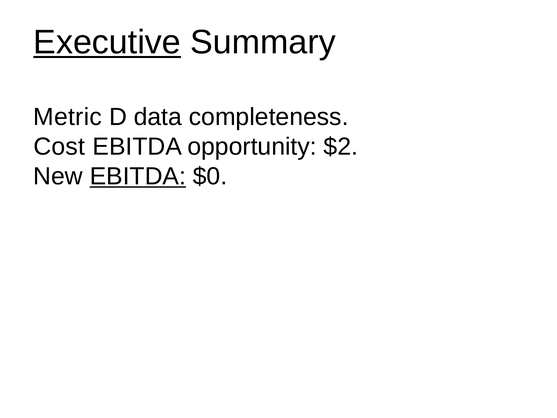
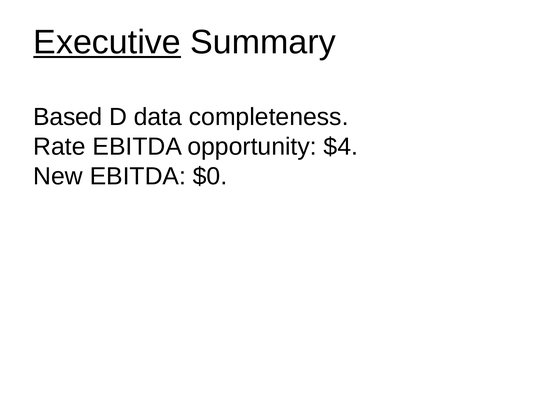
Metric: Metric -> Based
Cost: Cost -> Rate
$2: $2 -> $4
EBITDA at (138, 176) underline: present -> none
